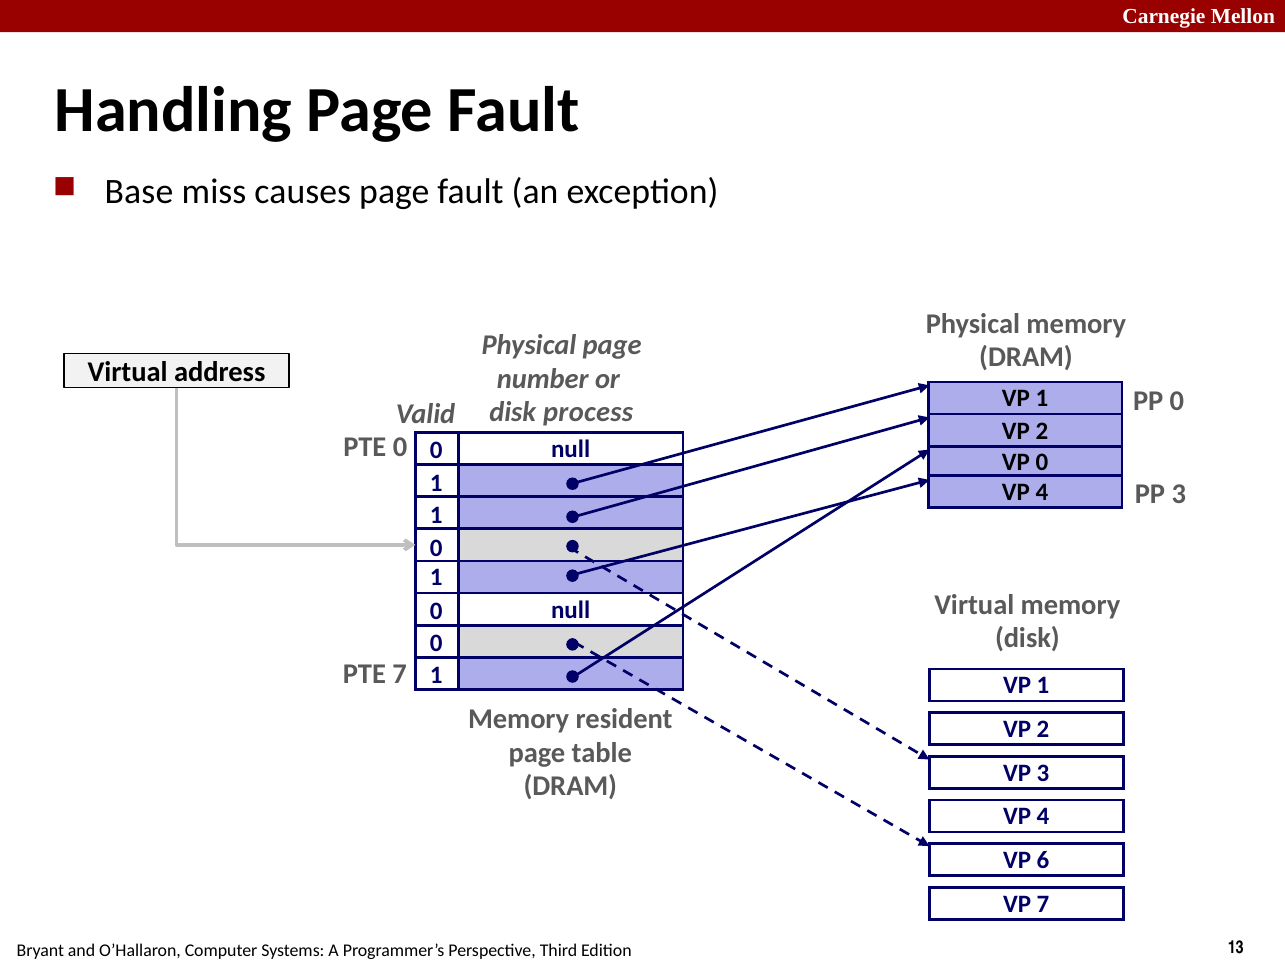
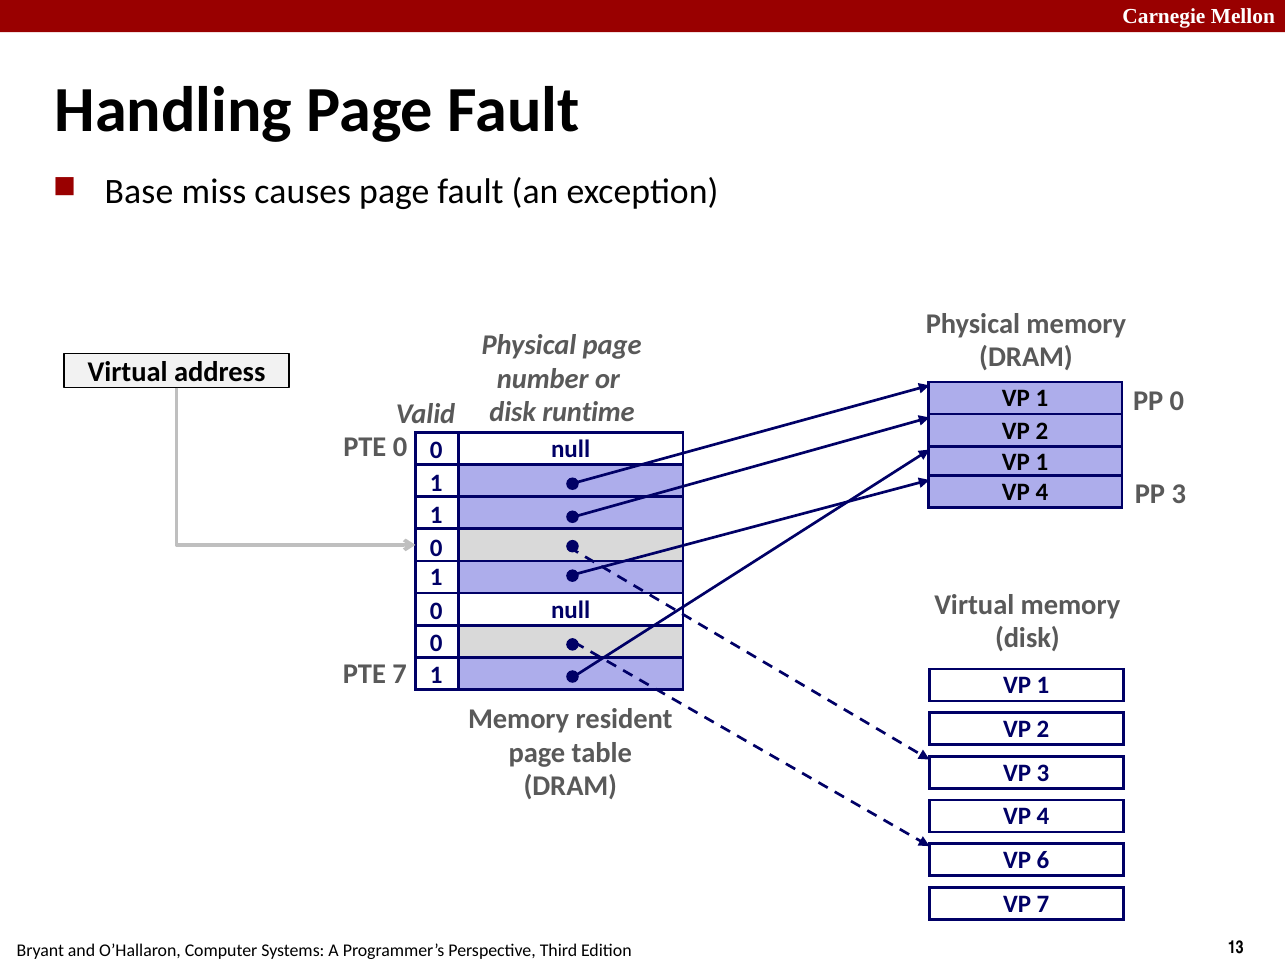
process: process -> runtime
0 at (1042, 462): 0 -> 1
